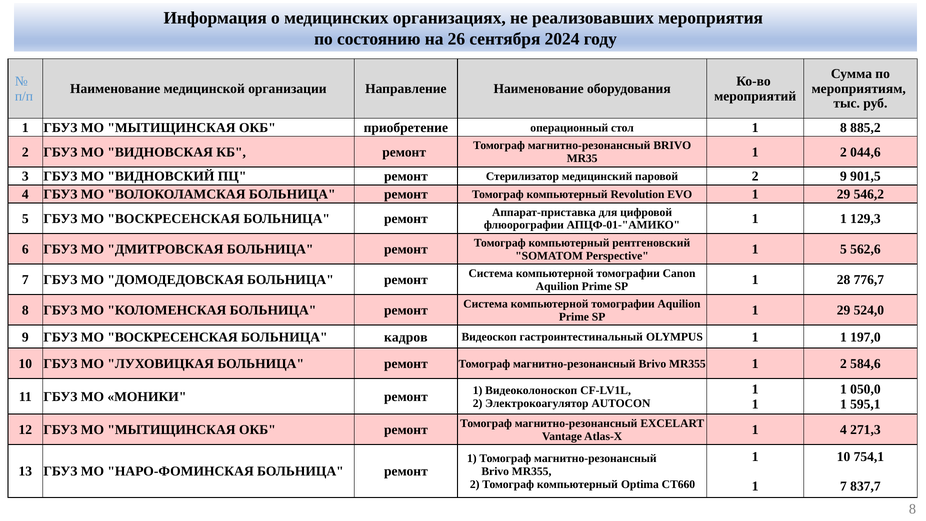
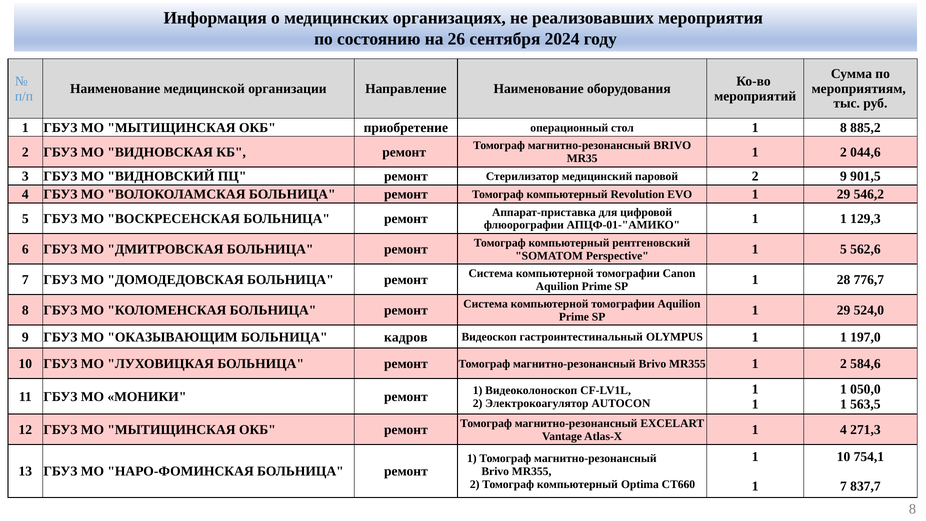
9 ГБУЗ МО ВОСКРЕСЕНСКАЯ: ВОСКРЕСЕНСКАЯ -> ОКАЗЫВАЮЩИМ
595,1: 595,1 -> 563,5
